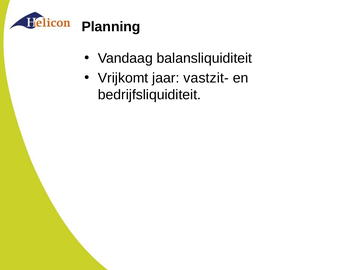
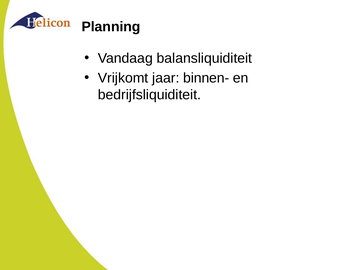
vastzit-: vastzit- -> binnen-
